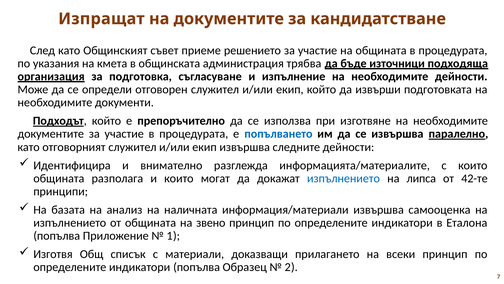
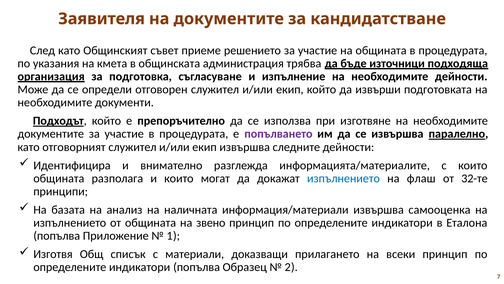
Изпращат: Изпращат -> Заявителя
попълването colour: blue -> purple
липса: липса -> флаш
42-те: 42-те -> 32-те
